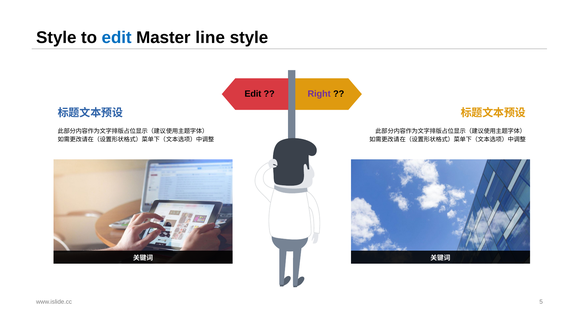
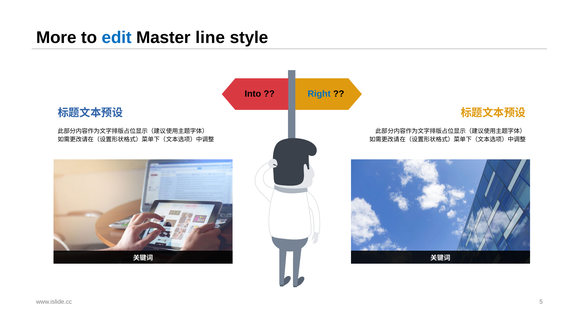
Style at (56, 37): Style -> More
Edit at (253, 94): Edit -> Into
Right colour: purple -> blue
